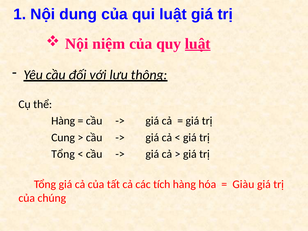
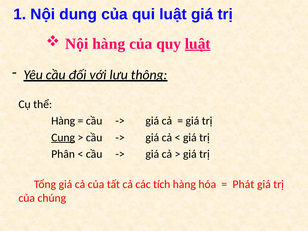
Nội niệm: niệm -> hàng
Cung underline: none -> present
Tổng at (63, 154): Tổng -> Phân
Giàu: Giàu -> Phát
